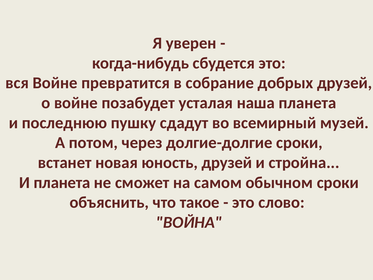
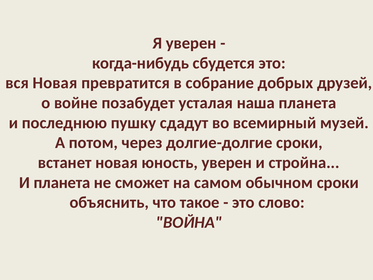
вся Войне: Войне -> Новая
юность друзей: друзей -> уверен
